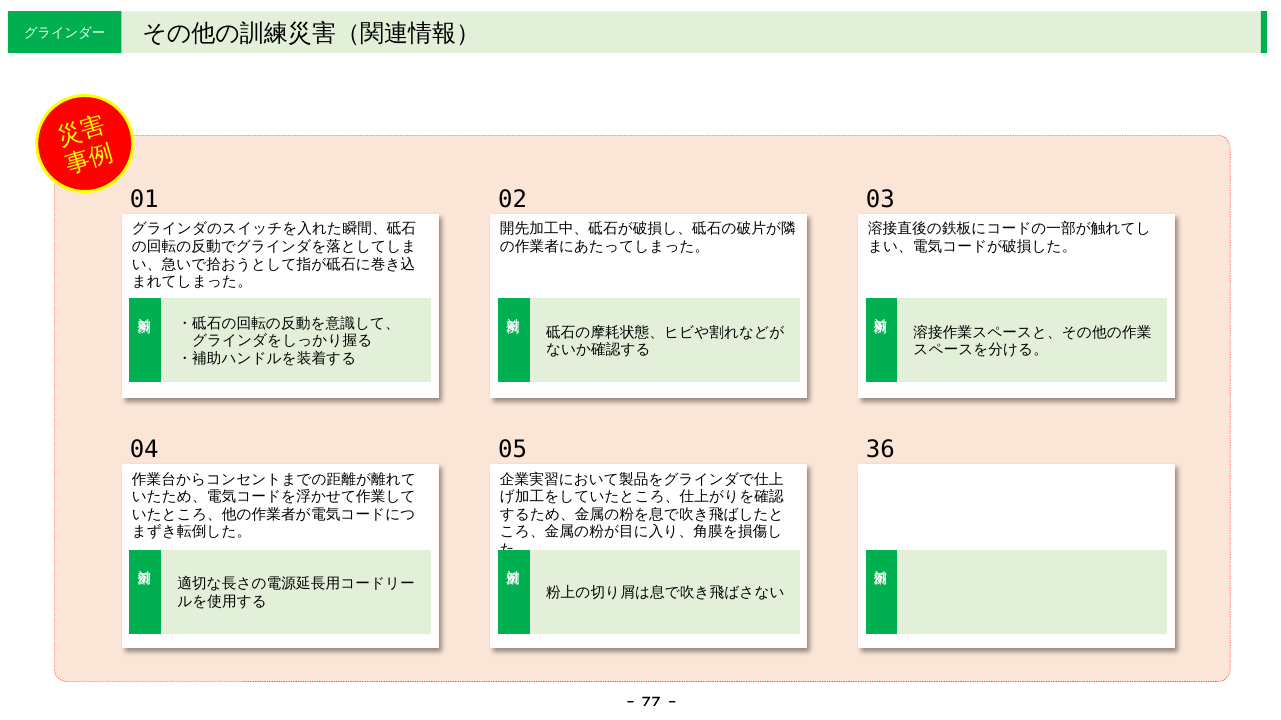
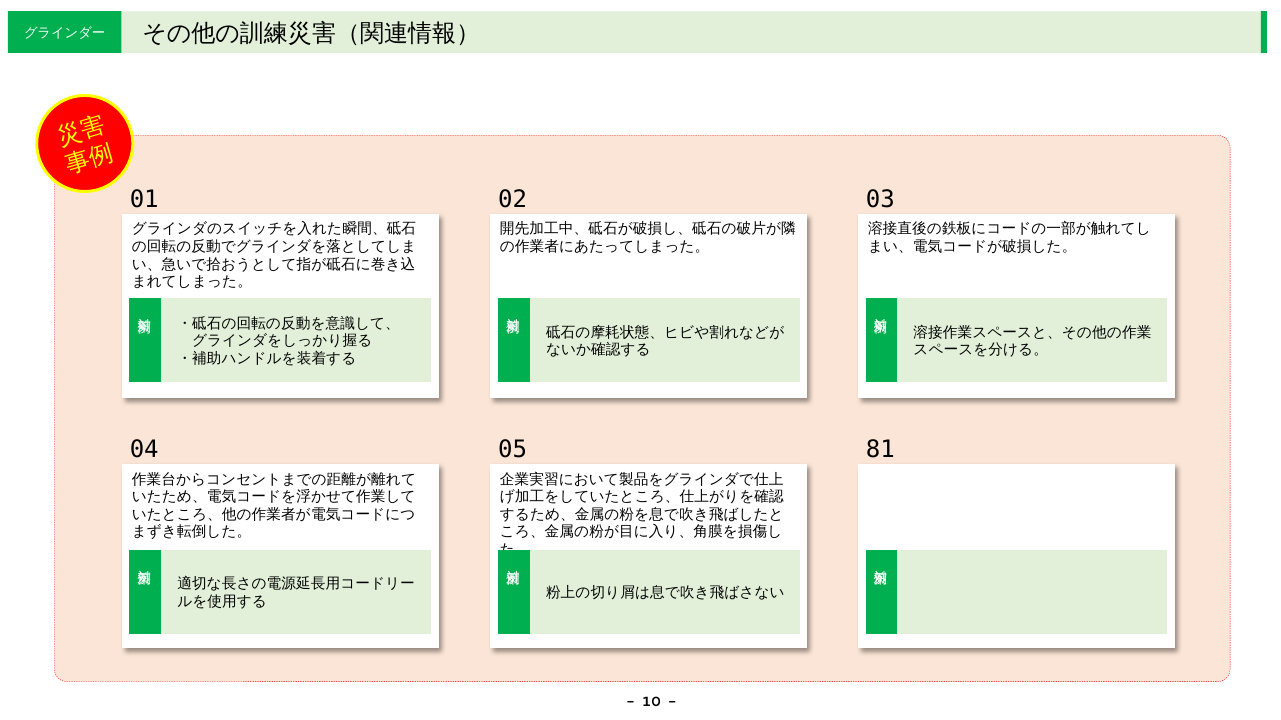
36: 36 -> 81
77: 77 -> 10
